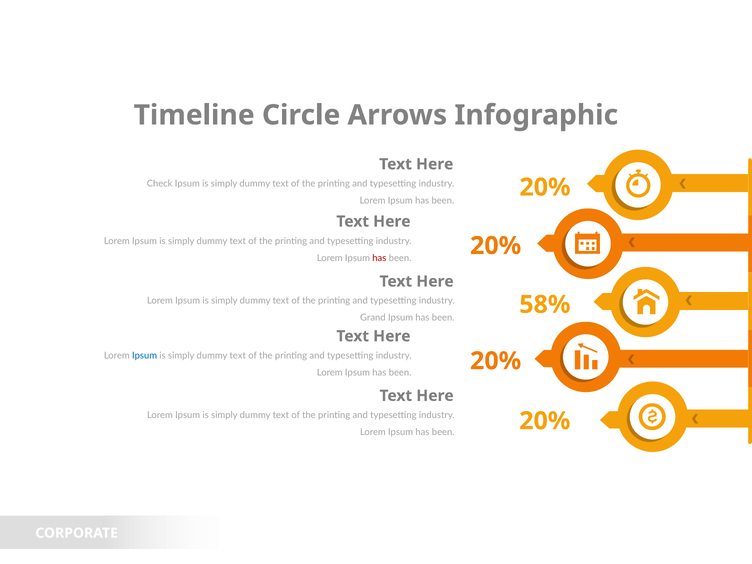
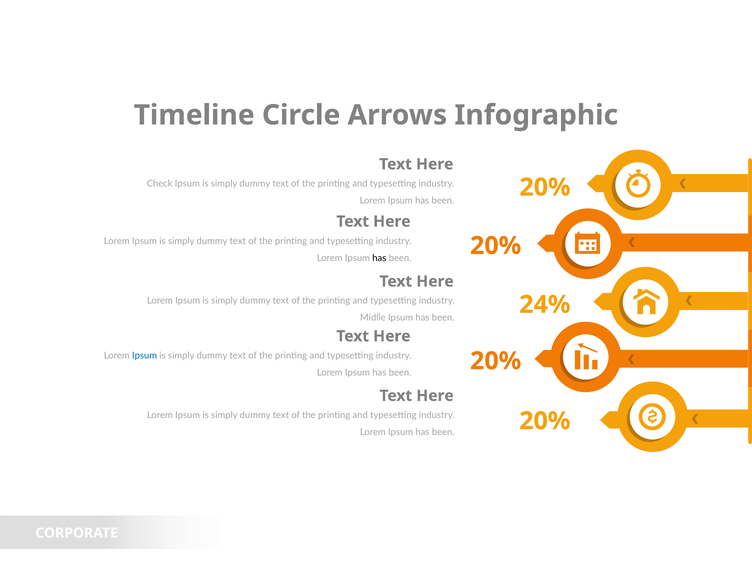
has at (379, 258) colour: red -> black
58%: 58% -> 24%
Grand: Grand -> Midlle
